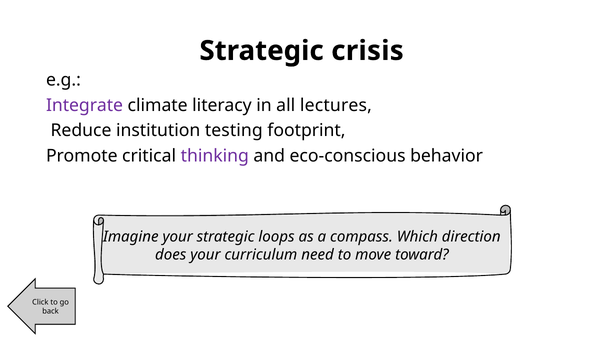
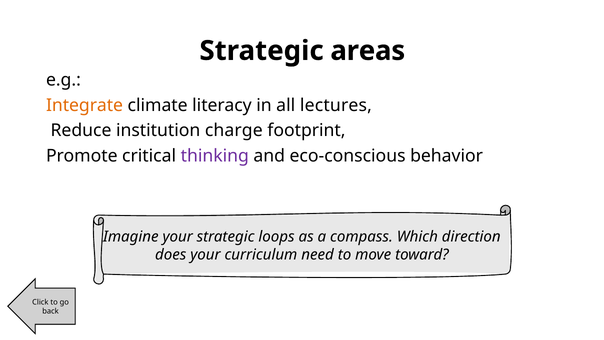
crisis: crisis -> areas
Integrate colour: purple -> orange
testing: testing -> charge
